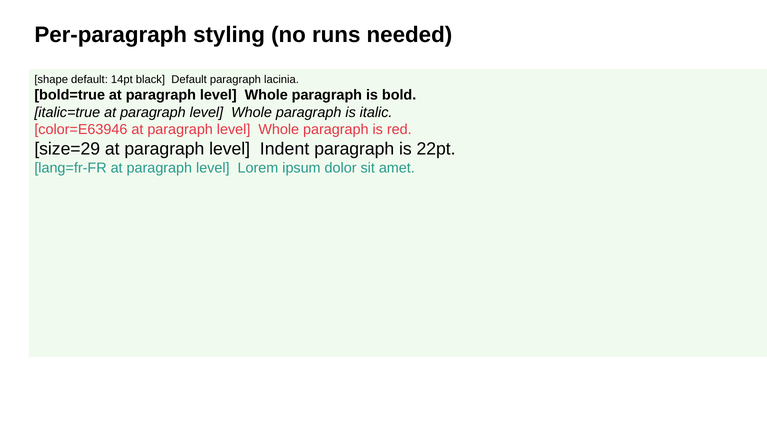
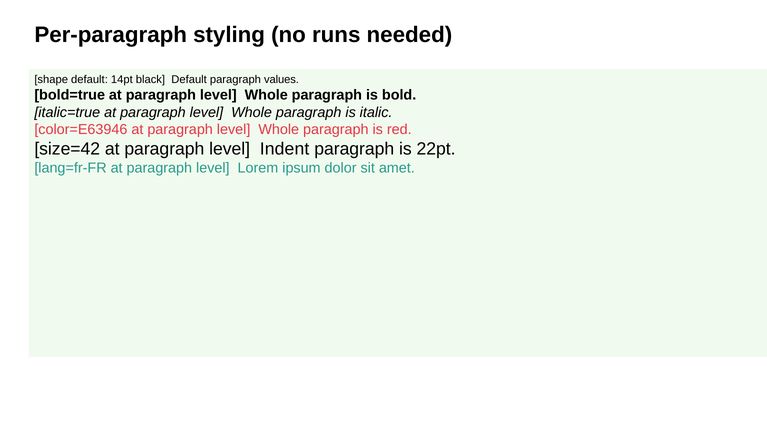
lacinia: lacinia -> values
size=29: size=29 -> size=42
